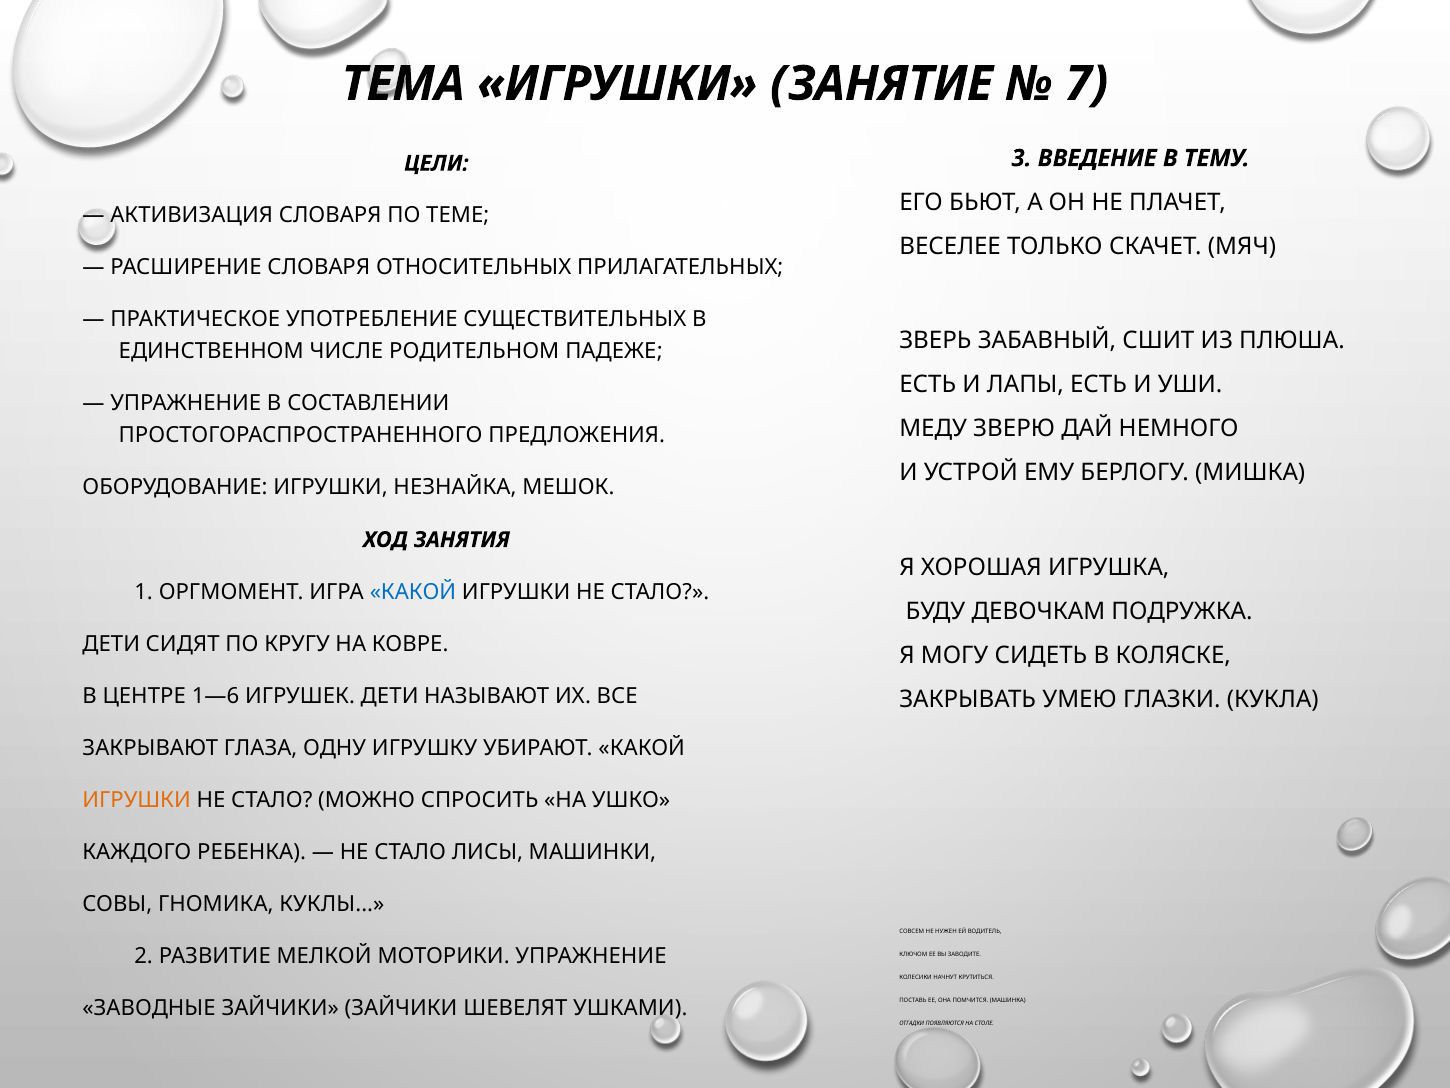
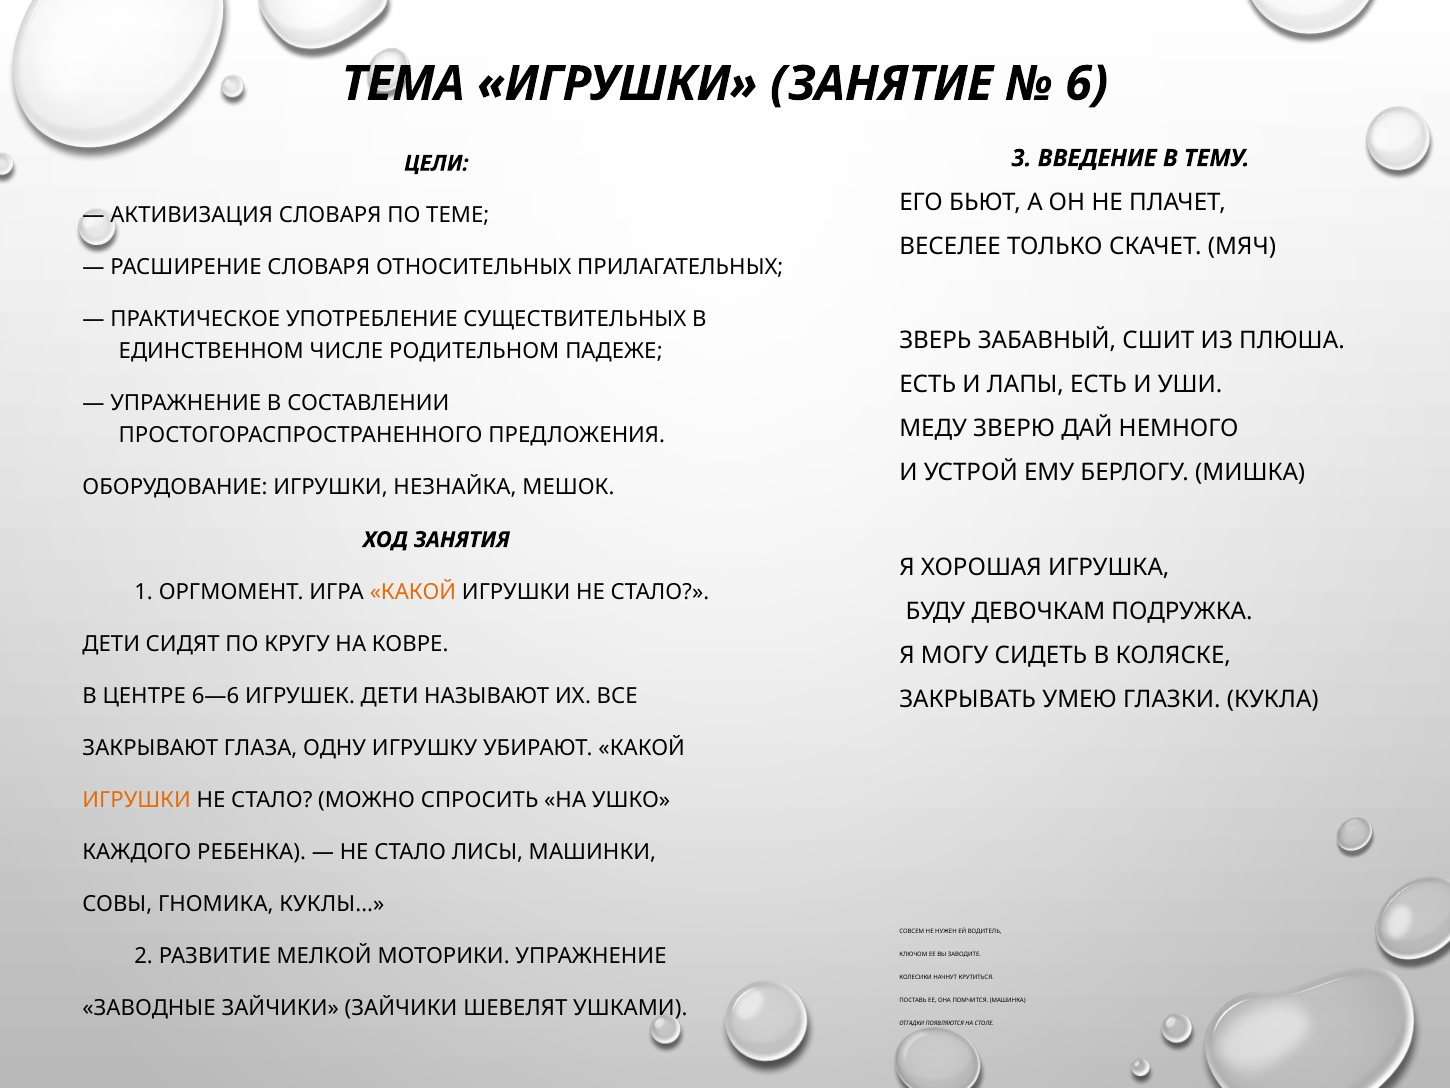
7: 7 -> 6
КАКОЙ at (413, 592) colour: blue -> orange
1—6: 1—6 -> 6—6
